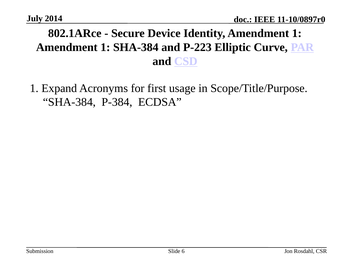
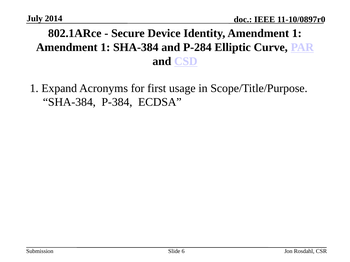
P-223: P-223 -> P-284
